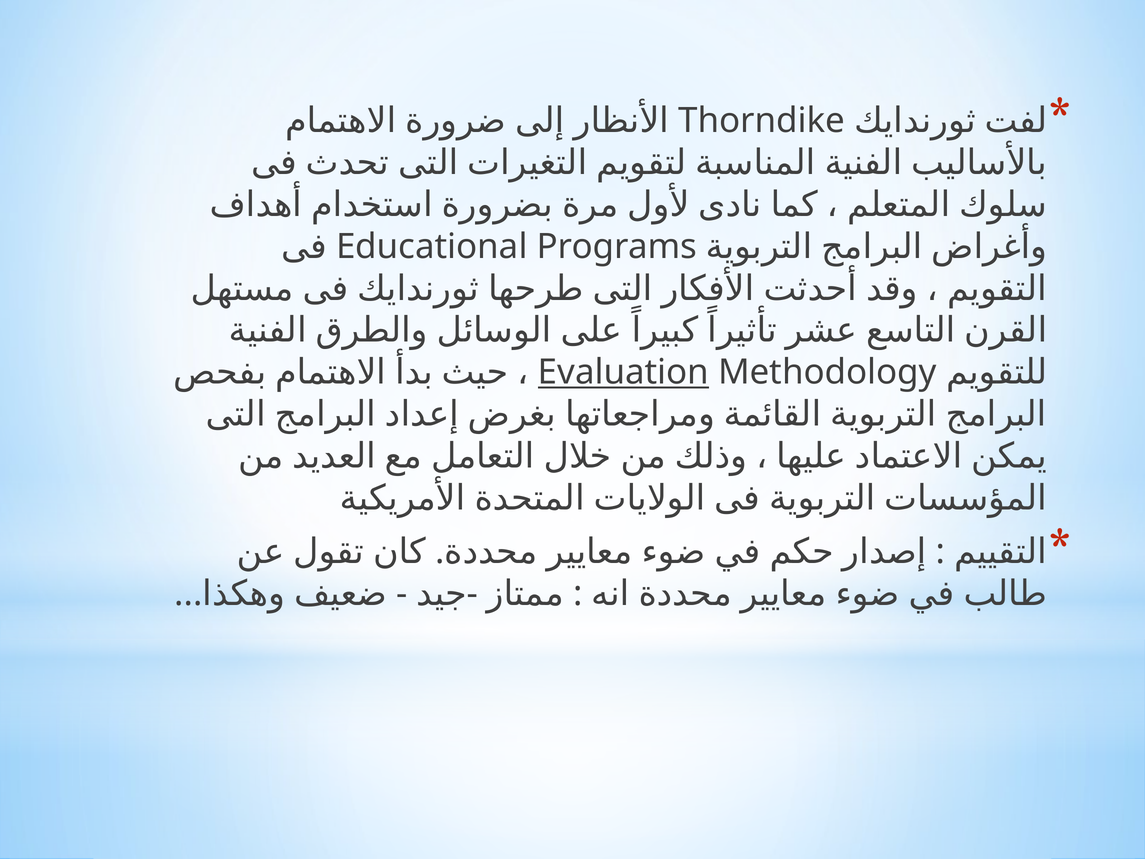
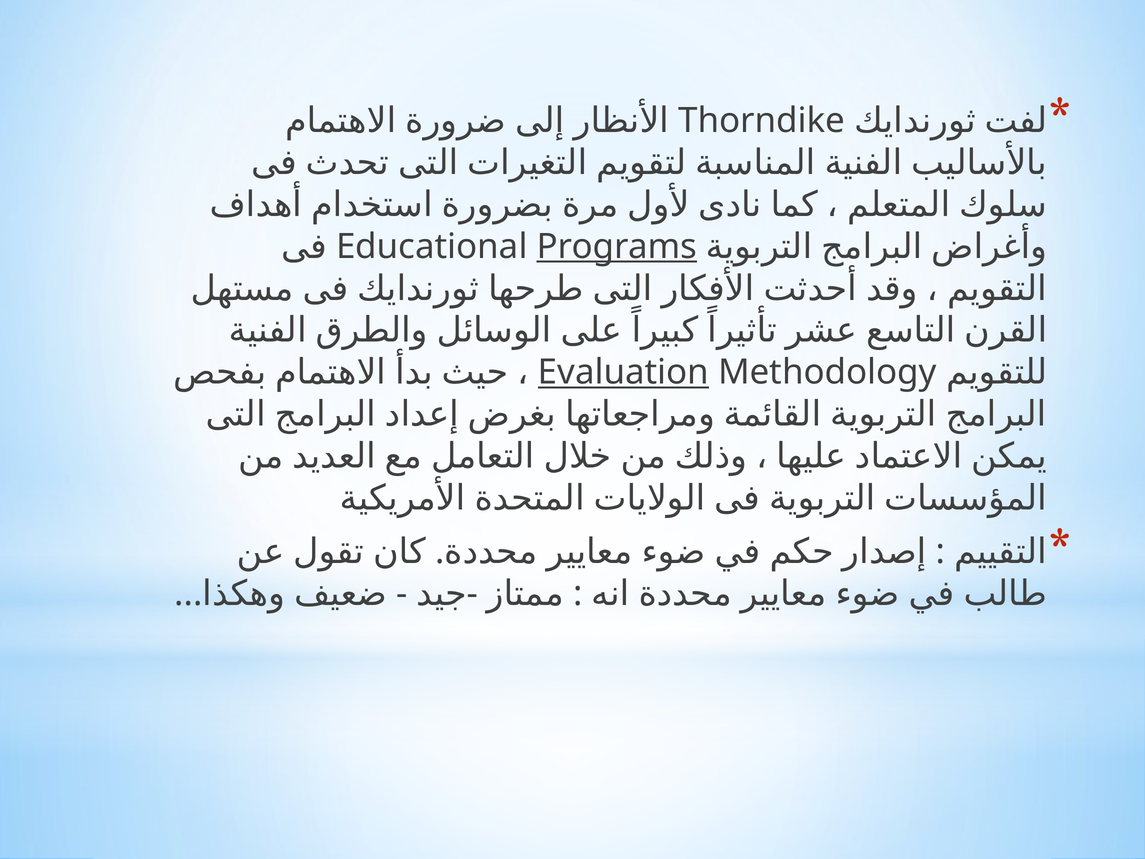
Programs underline: none -> present
